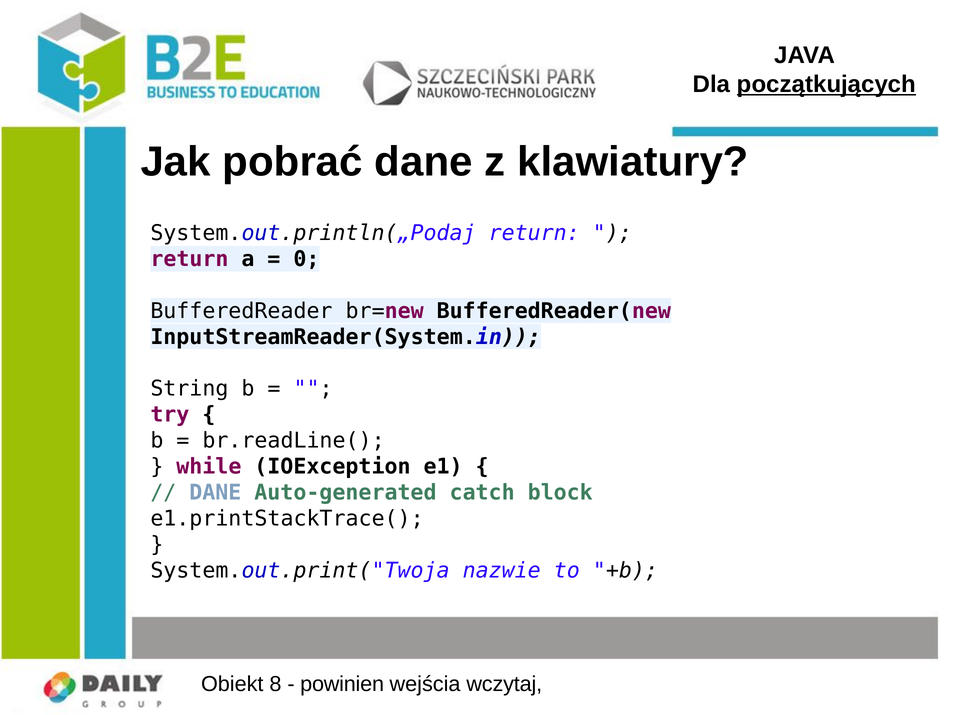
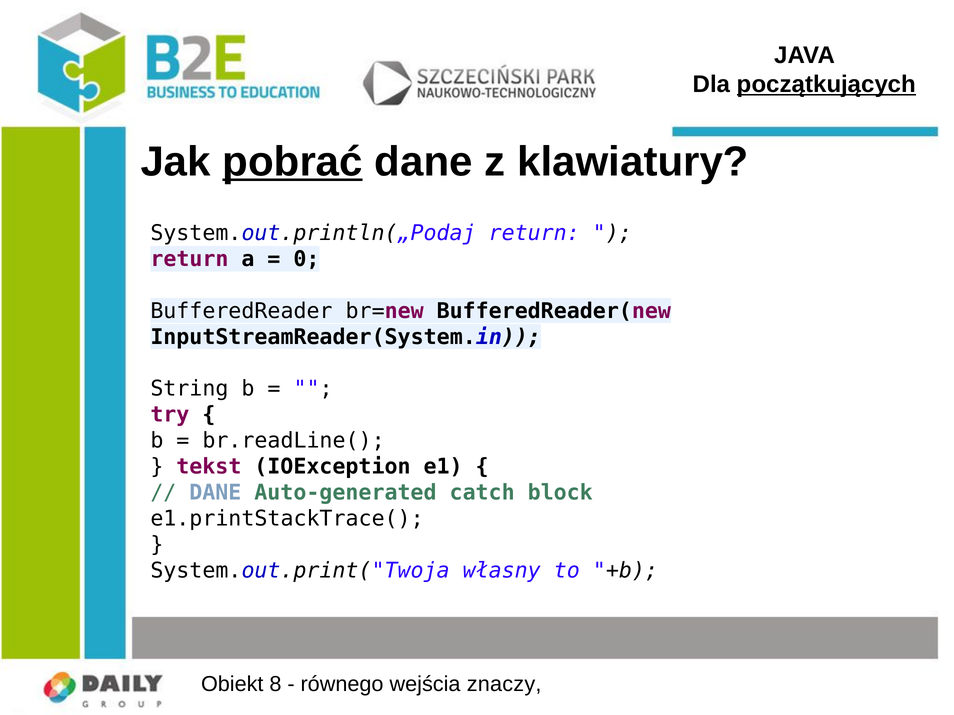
pobrać underline: none -> present
while: while -> tekst
nazwie: nazwie -> własny
powinien: powinien -> równego
wczytaj: wczytaj -> znaczy
